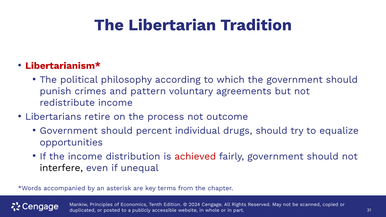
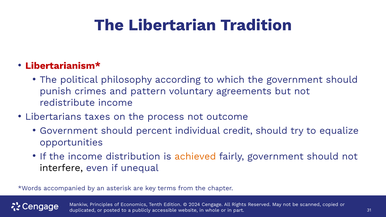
retire: retire -> taxes
drugs: drugs -> credit
achieved colour: red -> orange
